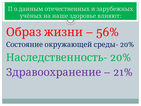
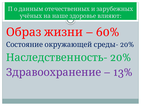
56%: 56% -> 60%
21%: 21% -> 13%
